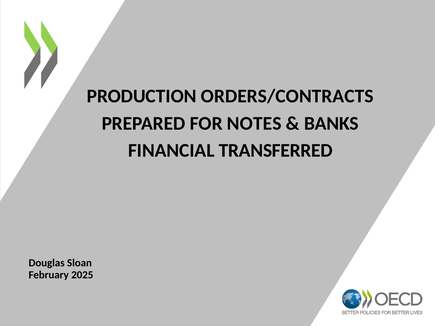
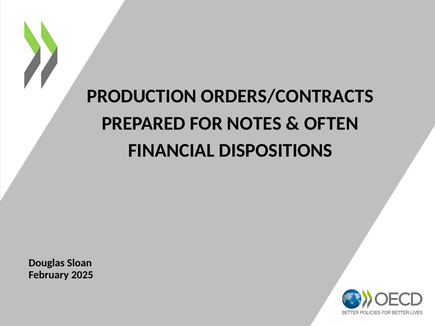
BANKS: BANKS -> OFTEN
TRANSFERRED: TRANSFERRED -> DISPOSITIONS
